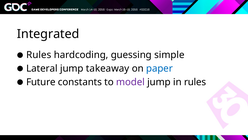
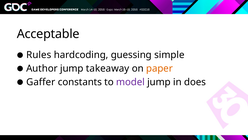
Integrated: Integrated -> Acceptable
Lateral: Lateral -> Author
paper colour: blue -> orange
Future: Future -> Gaffer
in rules: rules -> does
